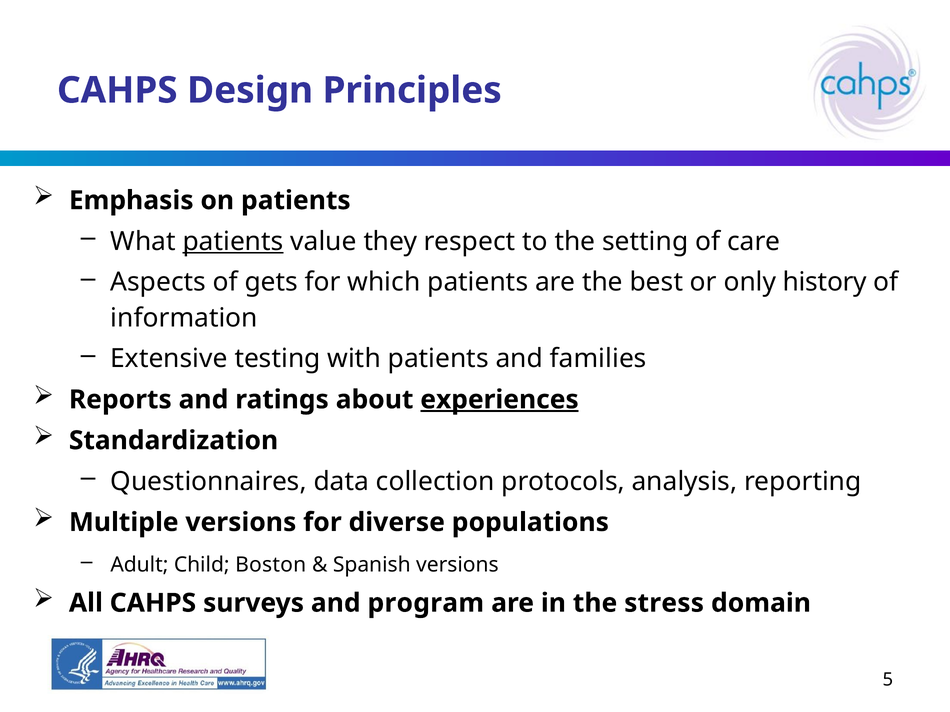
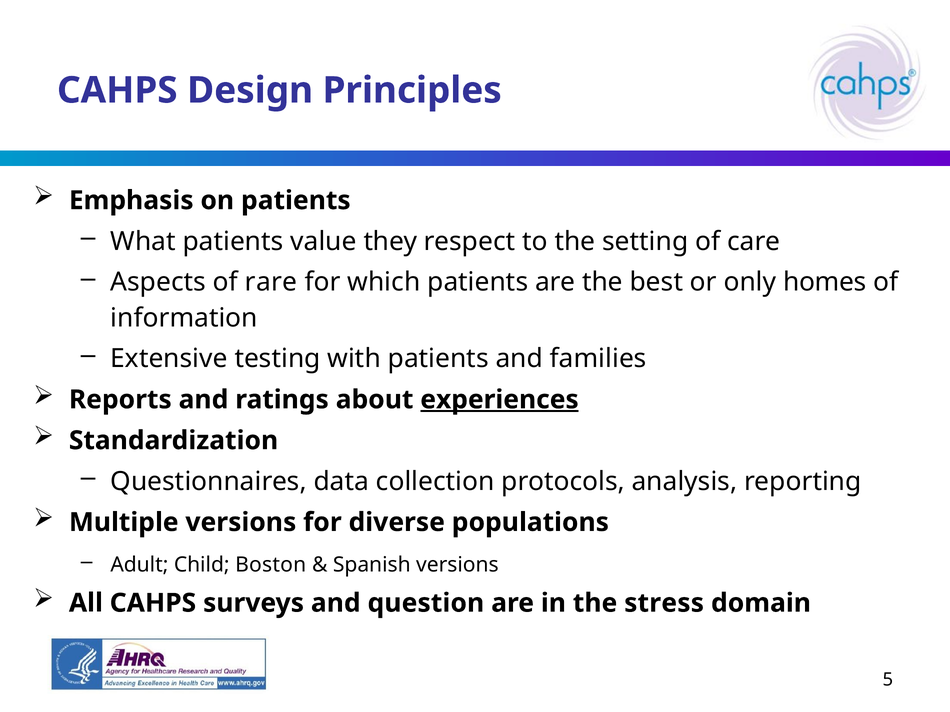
patients at (233, 242) underline: present -> none
gets: gets -> rare
history: history -> homes
program: program -> question
